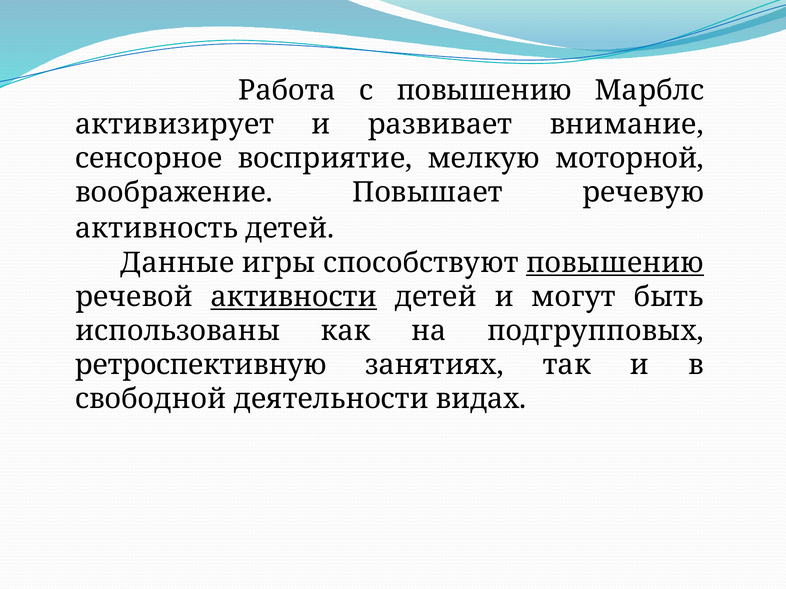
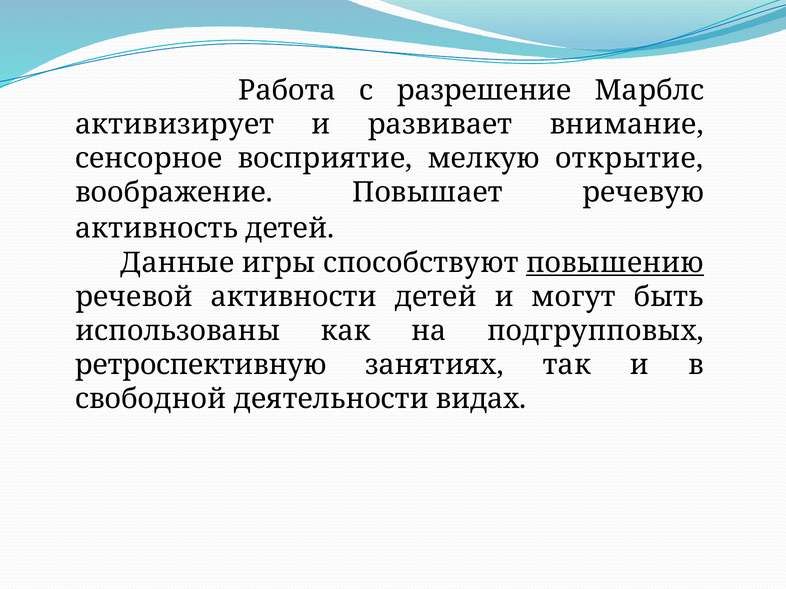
с повышению: повышению -> разрешение
моторной: моторной -> открытие
активности underline: present -> none
